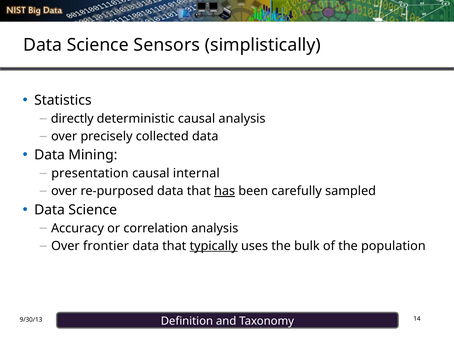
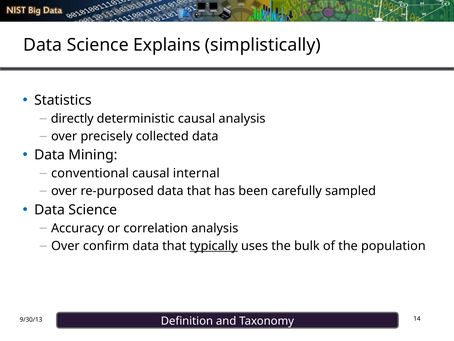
Sensors: Sensors -> Explains
presentation: presentation -> conventional
has underline: present -> none
frontier: frontier -> confirm
